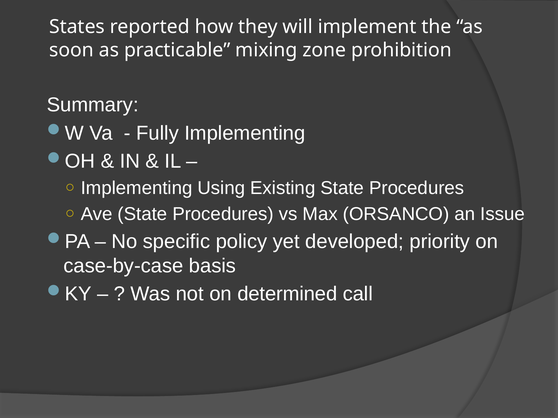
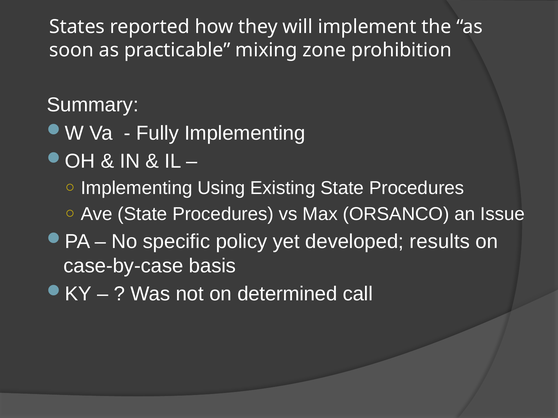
priority: priority -> results
